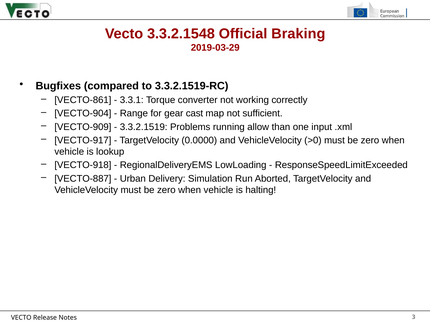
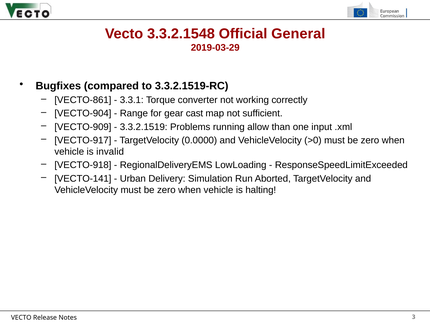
Braking: Braking -> General
lookup: lookup -> invalid
VECTO-887: VECTO-887 -> VECTO-141
